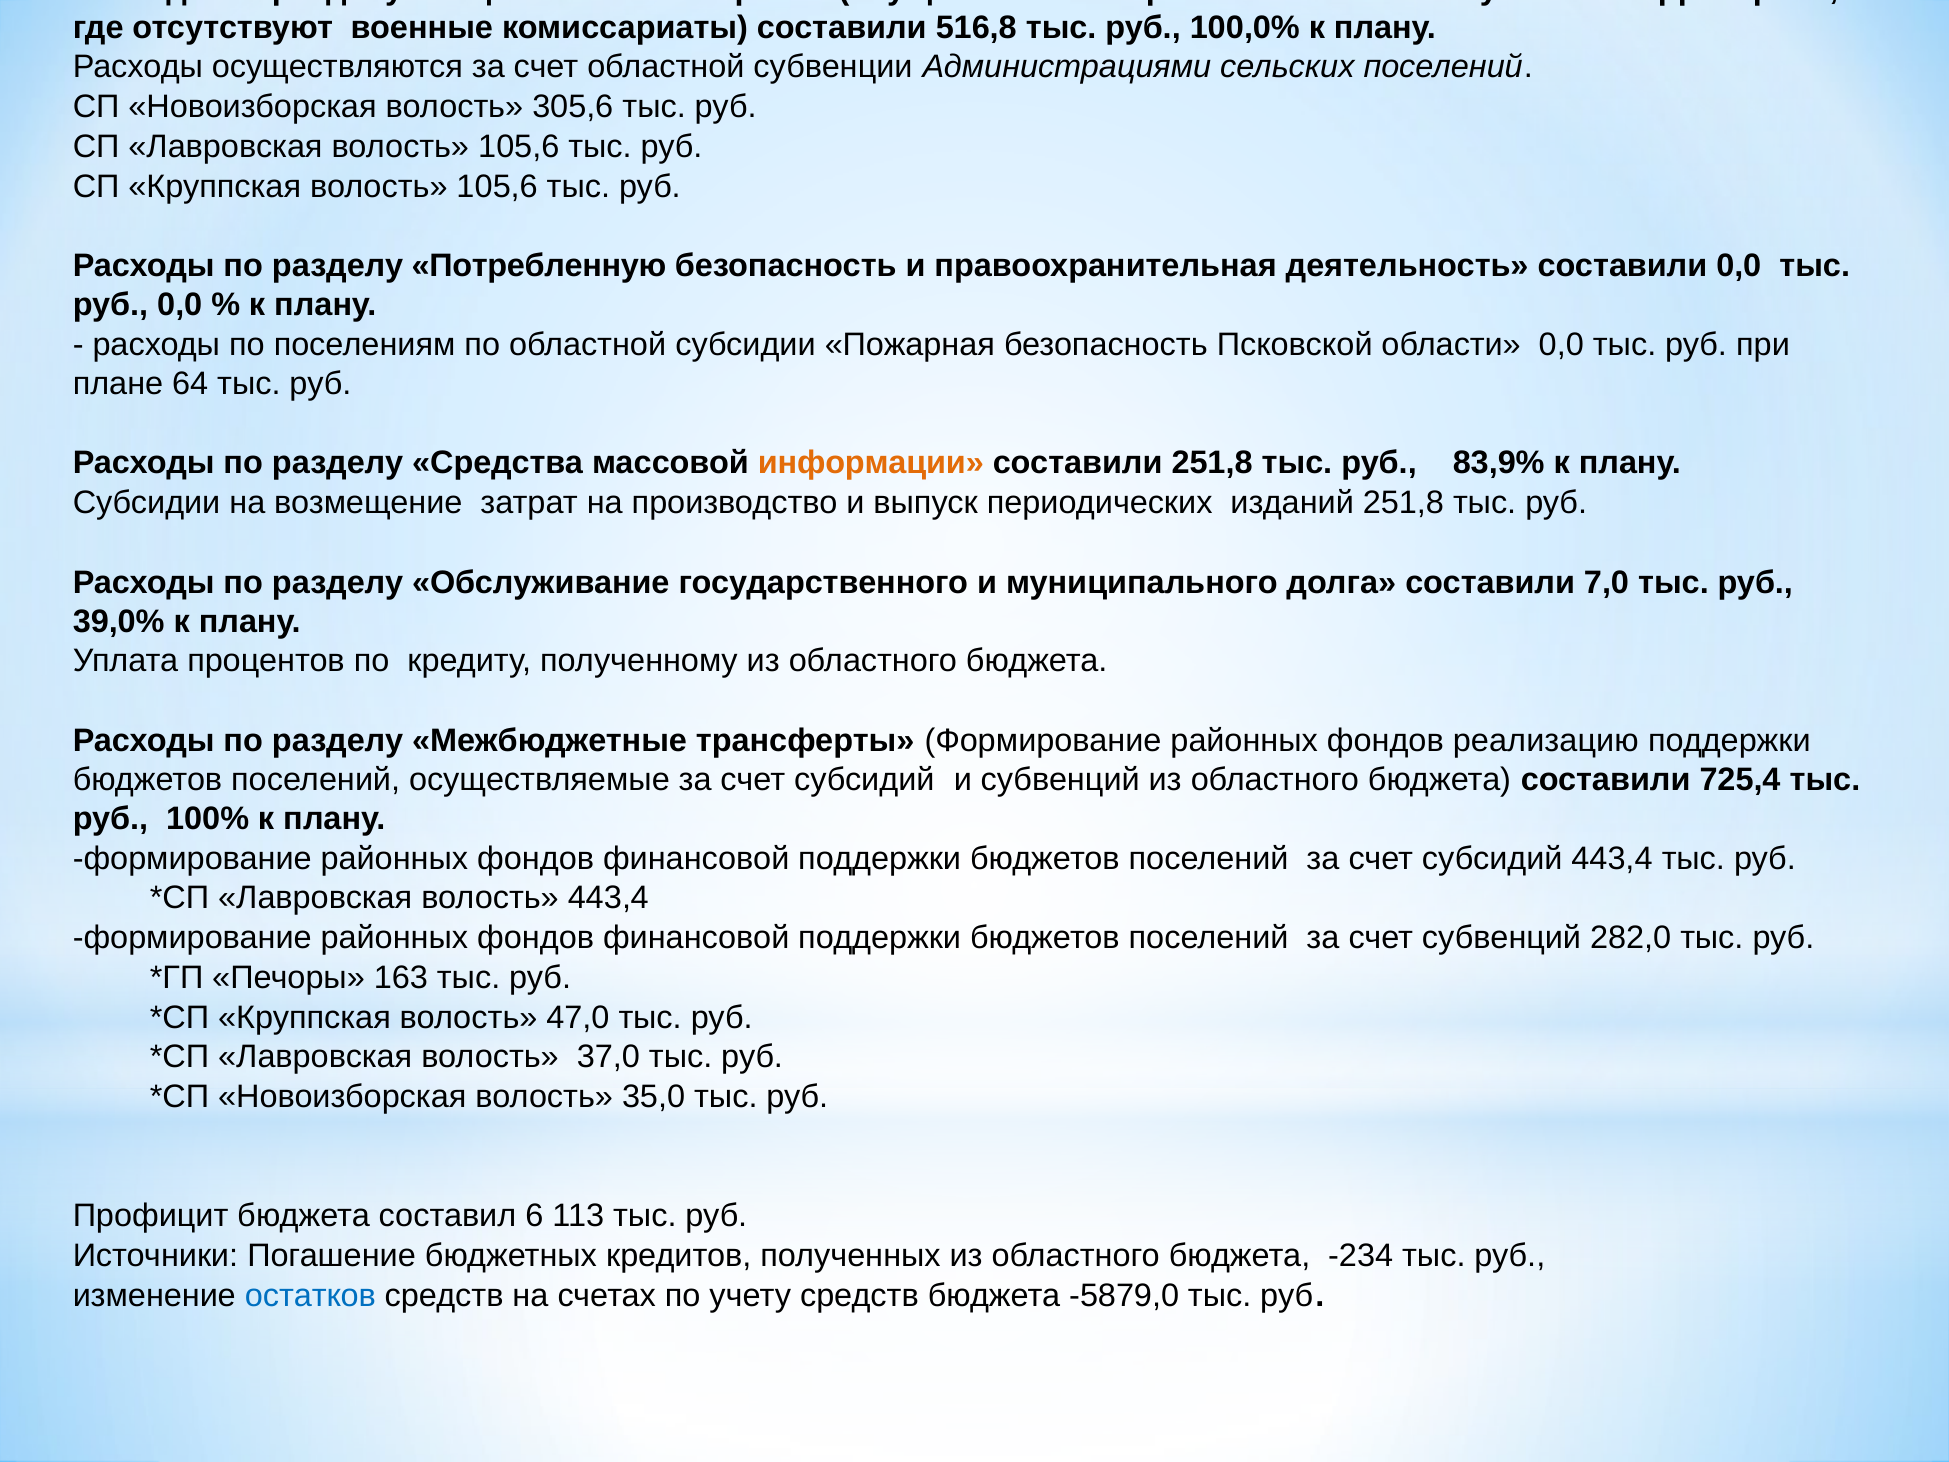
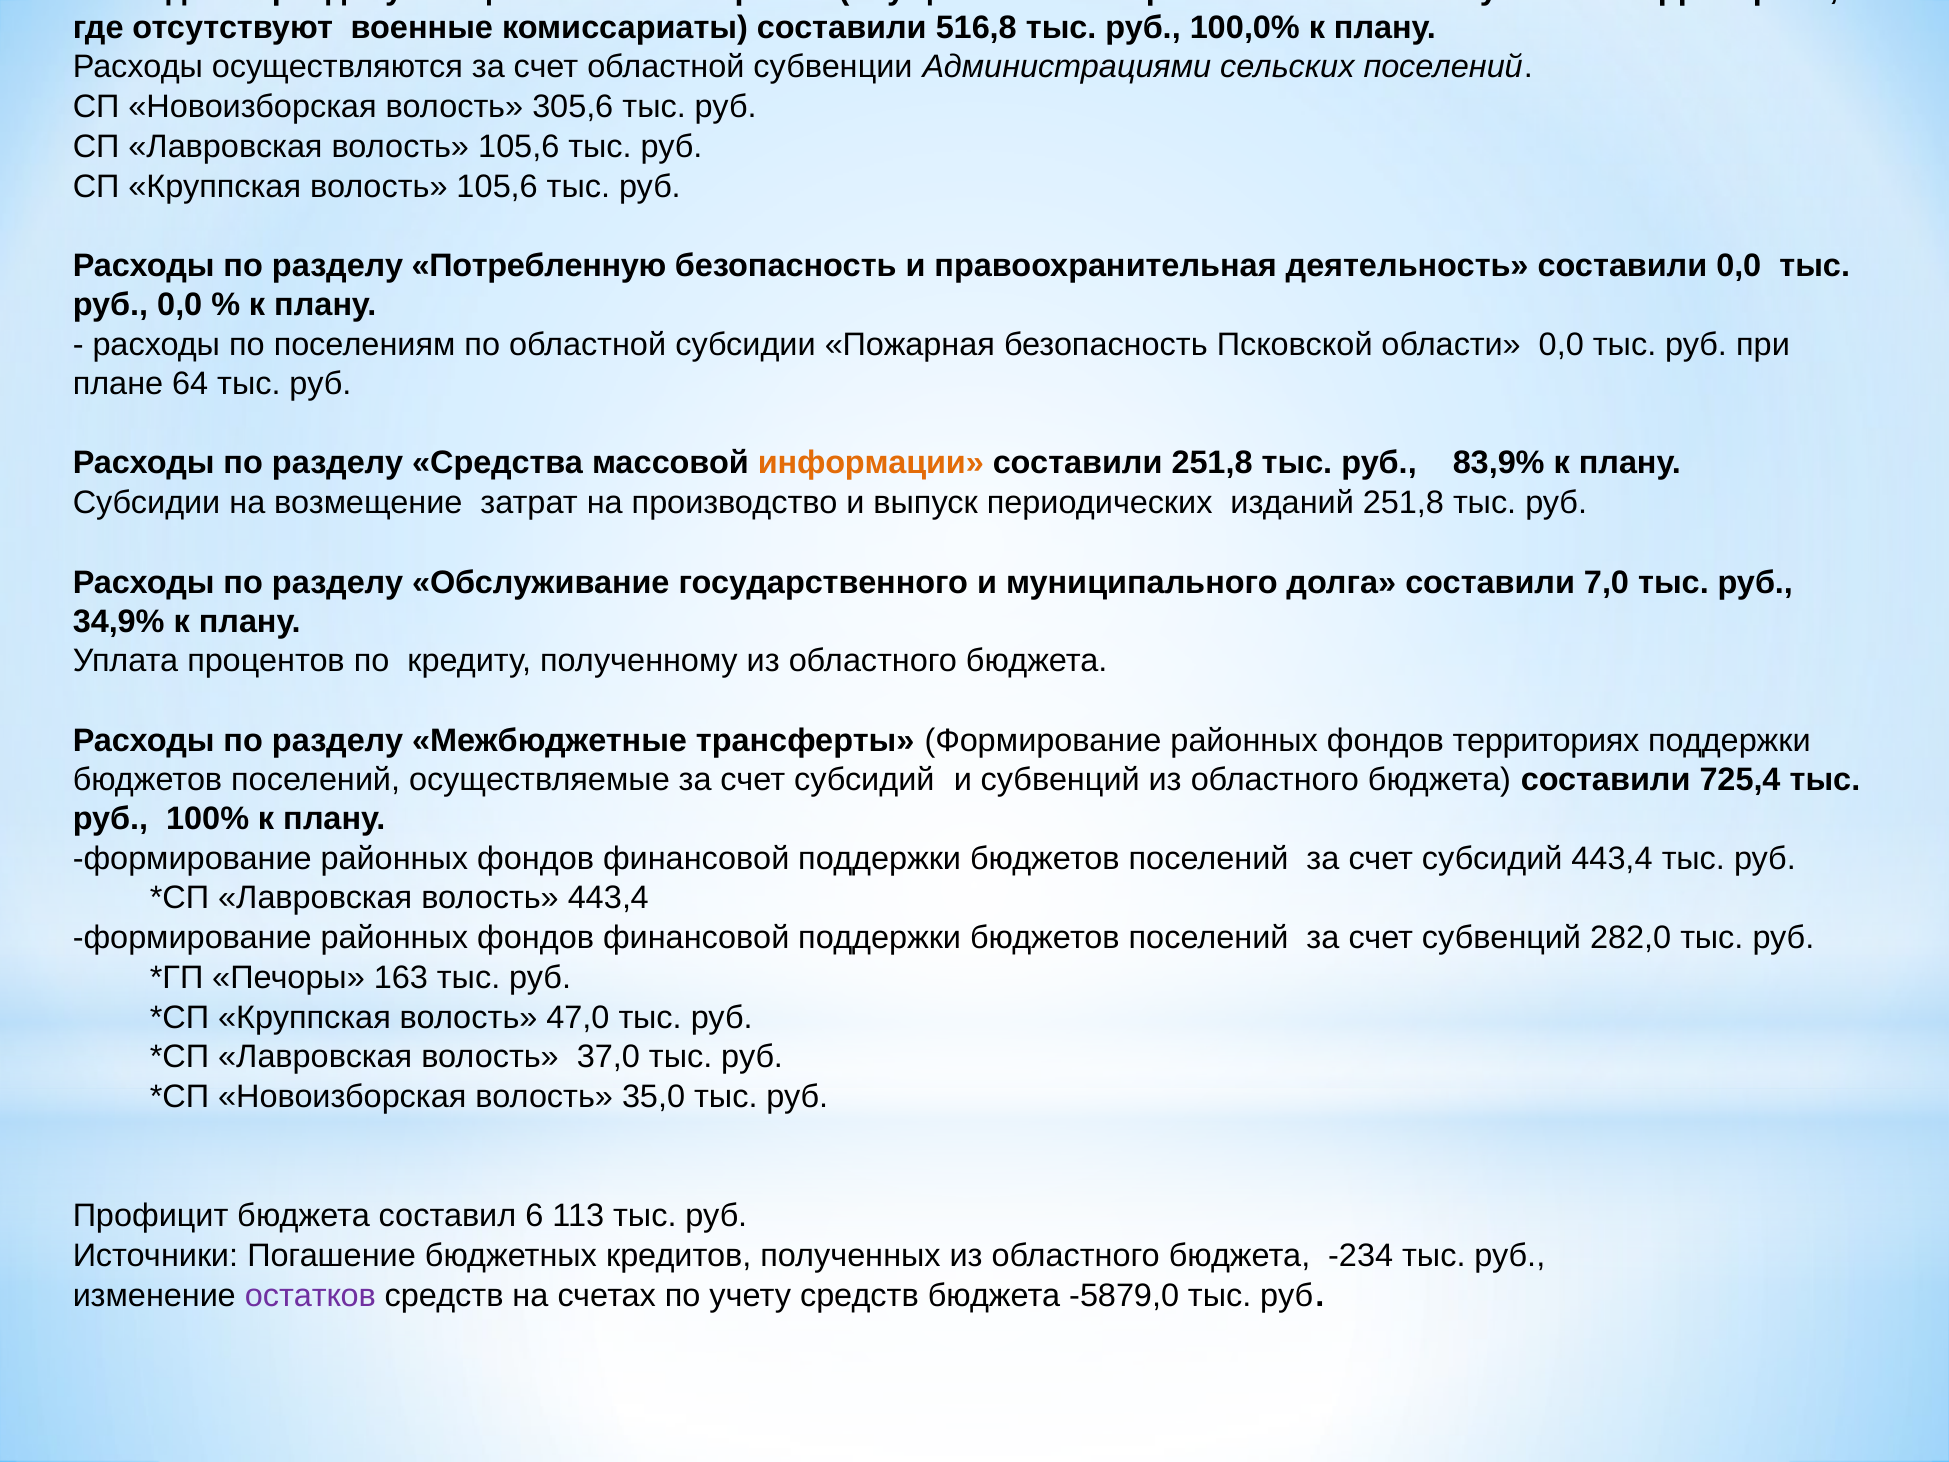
39,0%: 39,0% -> 34,9%
фондов реализацию: реализацию -> территориях
остатков colour: blue -> purple
